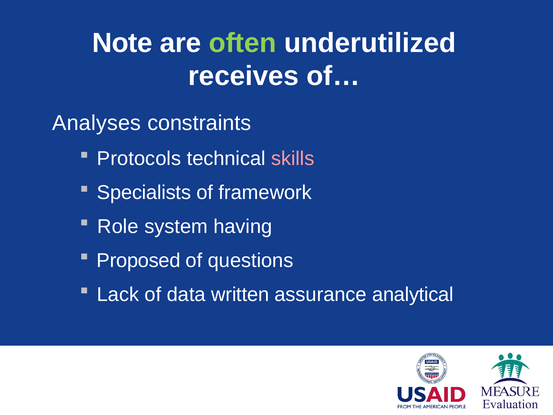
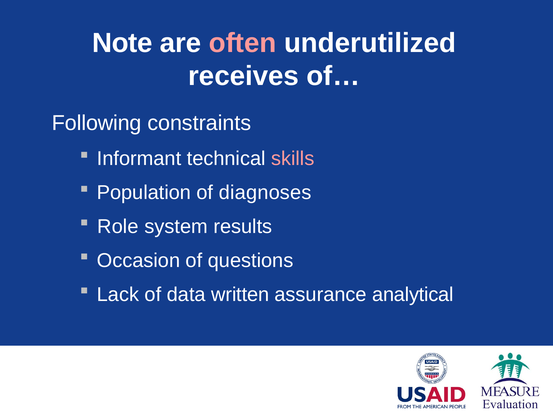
often colour: light green -> pink
Analyses: Analyses -> Following
Protocols: Protocols -> Informant
Specialists: Specialists -> Population
framework: framework -> diagnoses
having: having -> results
Proposed: Proposed -> Occasion
